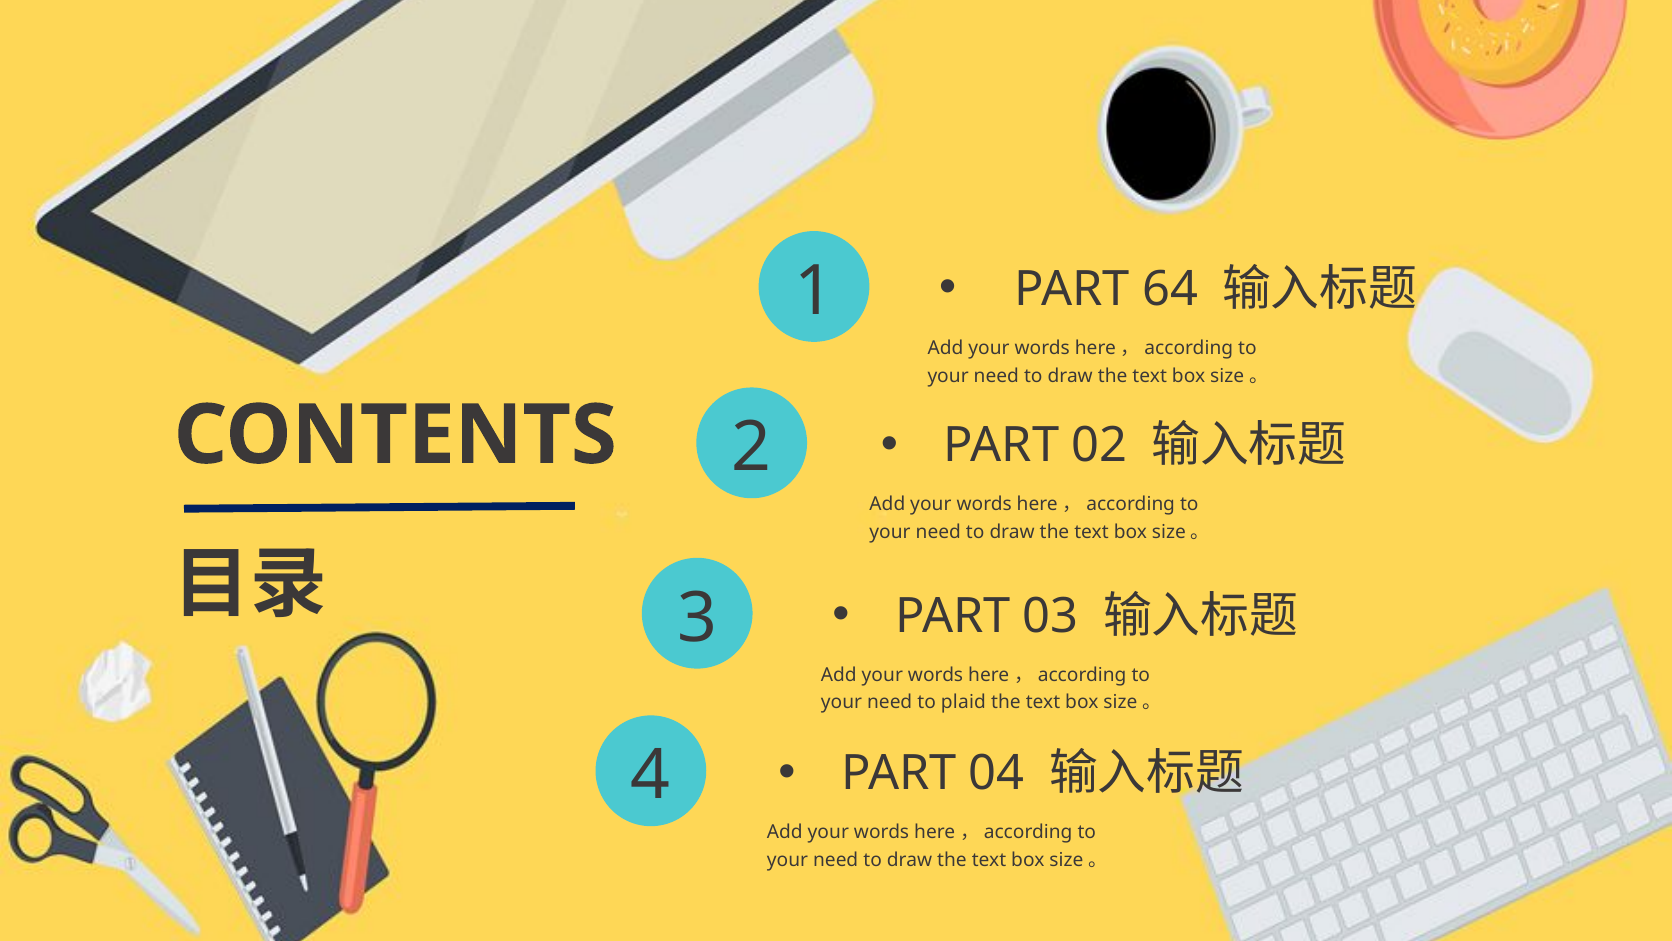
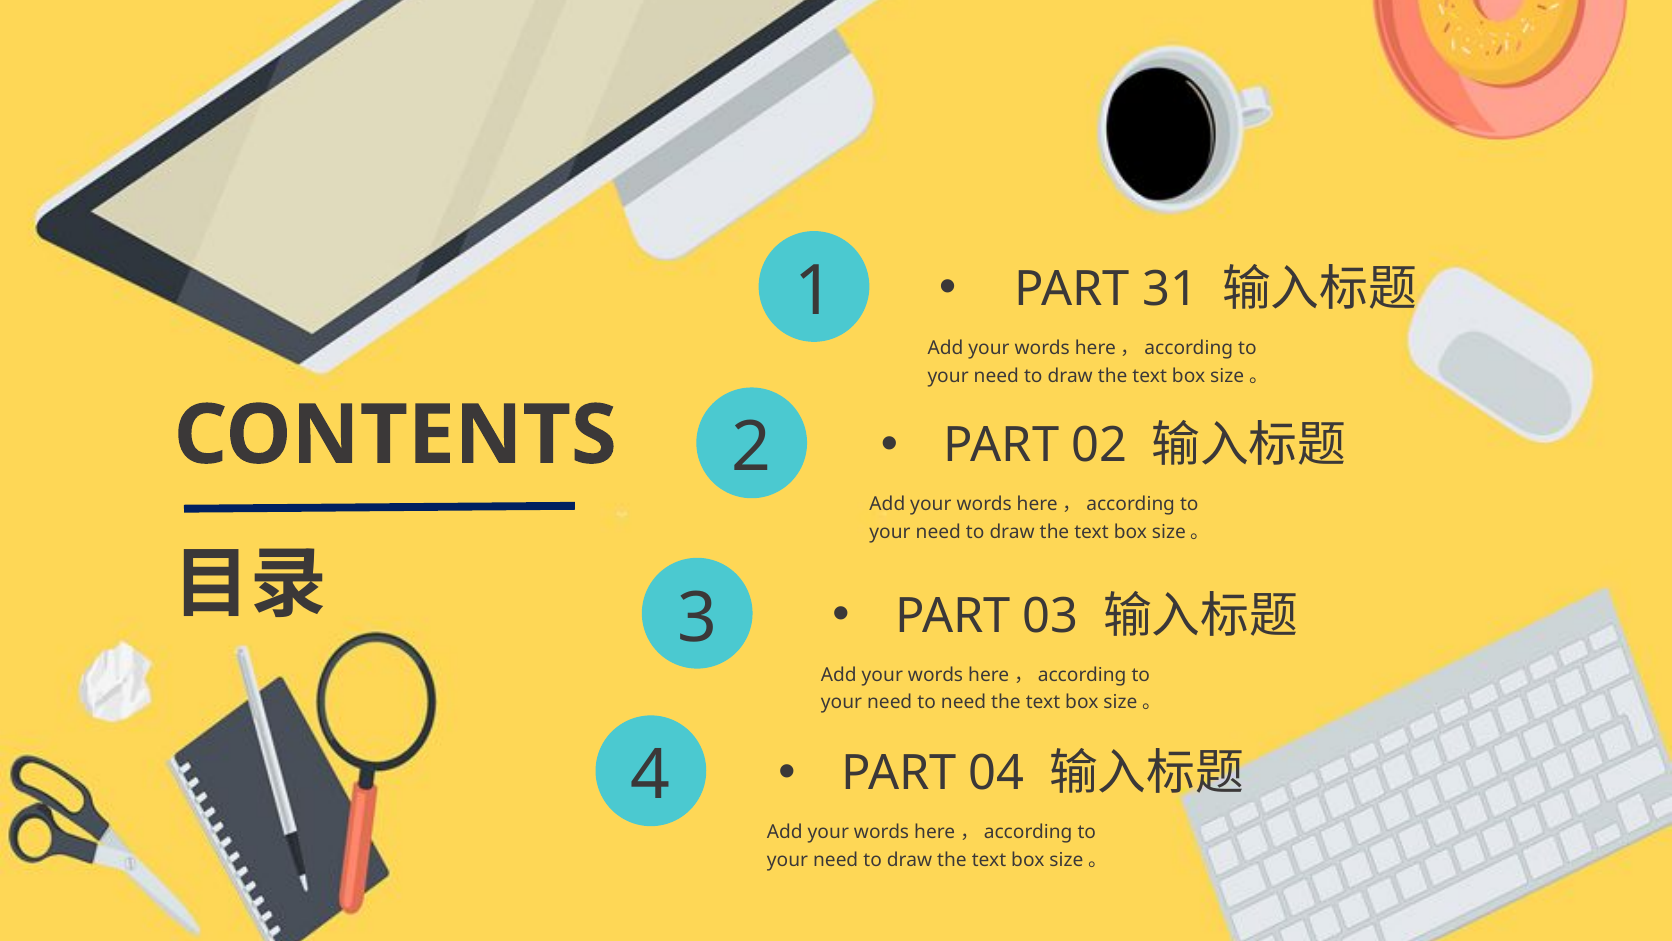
64: 64 -> 31
to plaid: plaid -> need
